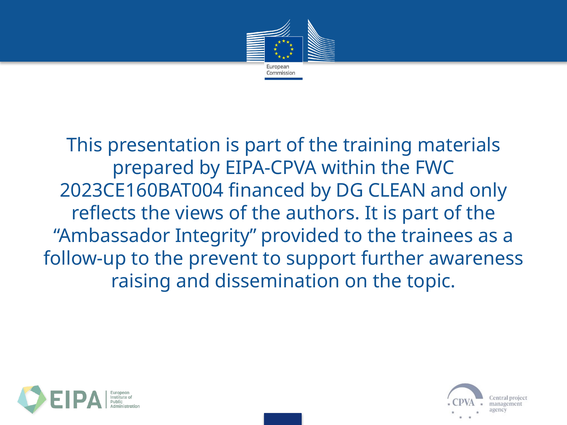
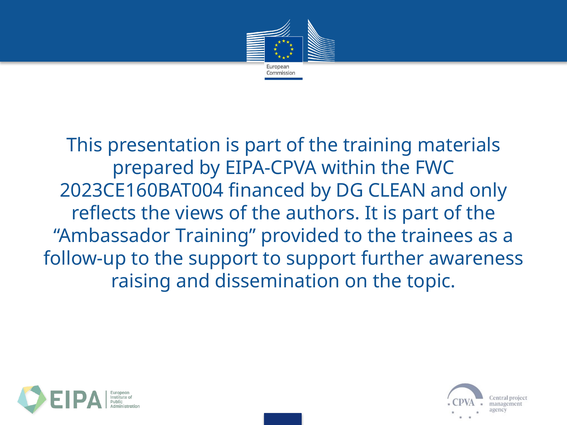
Ambassador Integrity: Integrity -> Training
the prevent: prevent -> support
